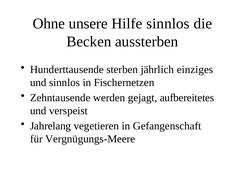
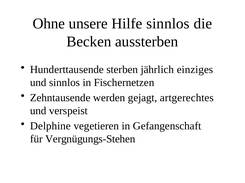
aufbereitetes: aufbereitetes -> artgerechtes
Jahrelang: Jahrelang -> Delphine
Vergnügungs-Meere: Vergnügungs-Meere -> Vergnügungs-Stehen
